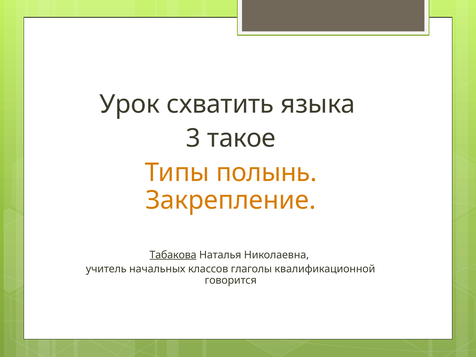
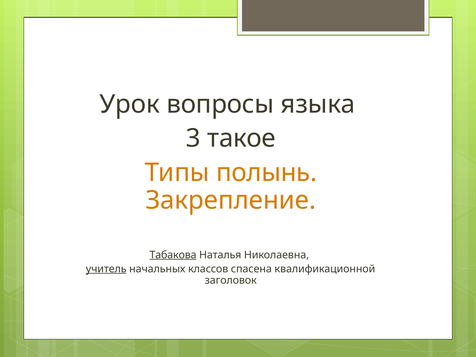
схватить: схватить -> вопросы
учитель underline: none -> present
глаголы: глаголы -> спасена
говорится: говорится -> заголовок
